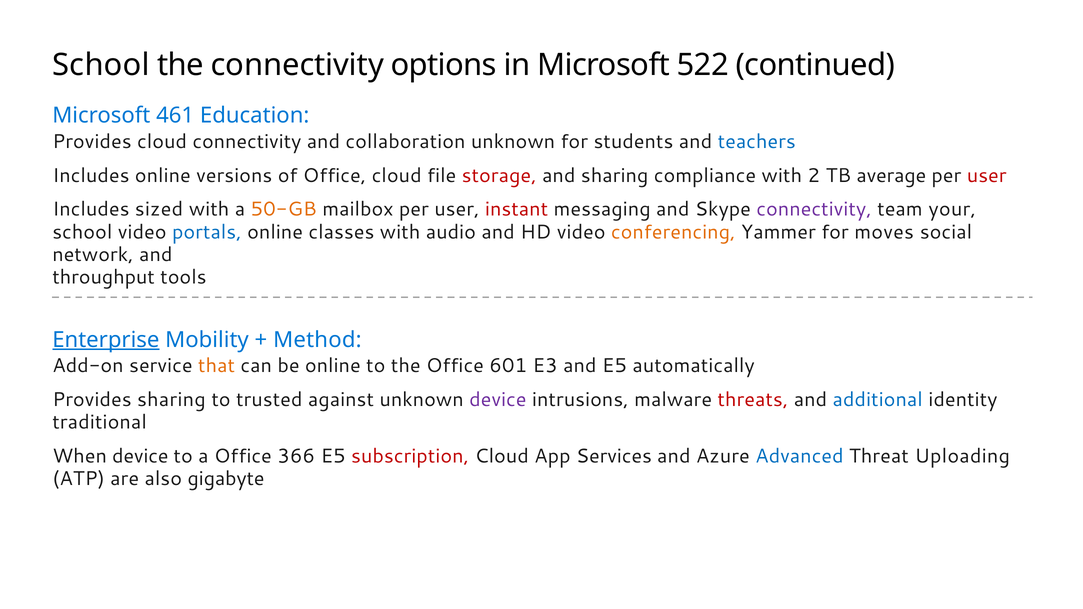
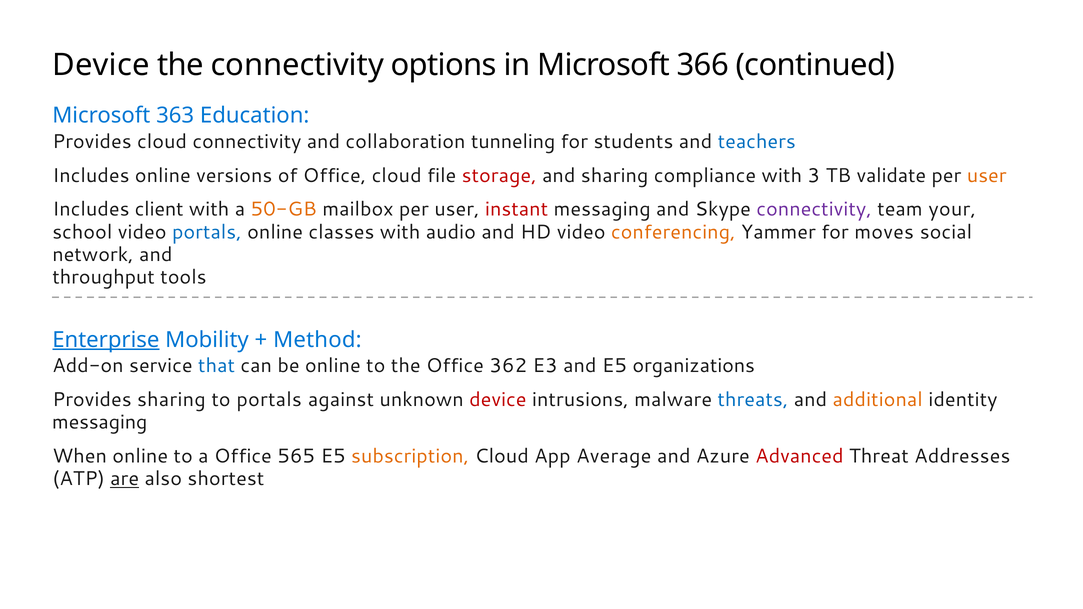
School at (101, 65): School -> Device
522: 522 -> 366
461: 461 -> 363
collaboration unknown: unknown -> tunneling
2: 2 -> 3
average: average -> validate
user at (987, 176) colour: red -> orange
sized: sized -> client
that colour: orange -> blue
601: 601 -> 362
automatically: automatically -> organizations
to trusted: trusted -> portals
device at (498, 400) colour: purple -> red
threats colour: red -> blue
additional colour: blue -> orange
traditional at (100, 422): traditional -> messaging
When device: device -> online
366: 366 -> 565
subscription colour: red -> orange
Services: Services -> Average
Advanced colour: blue -> red
Uploading: Uploading -> Addresses
are underline: none -> present
gigabyte: gigabyte -> shortest
